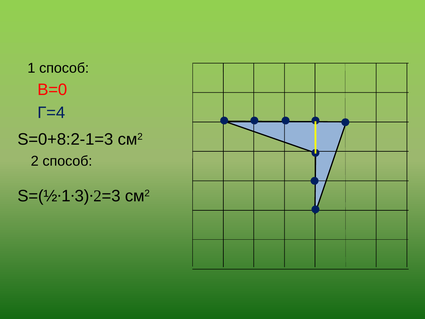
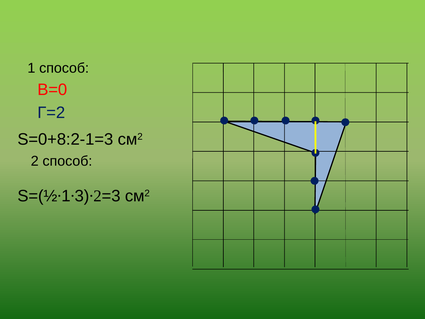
Г=4: Г=4 -> Г=2
